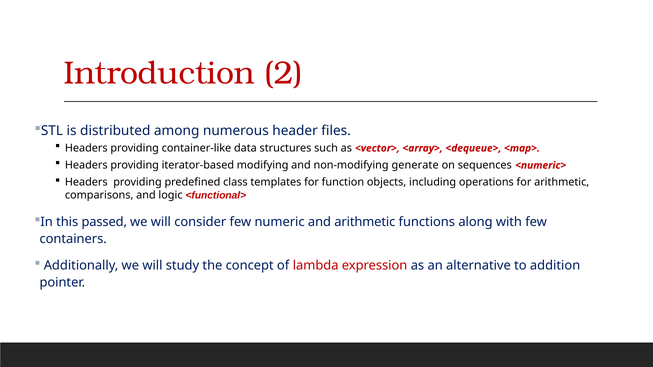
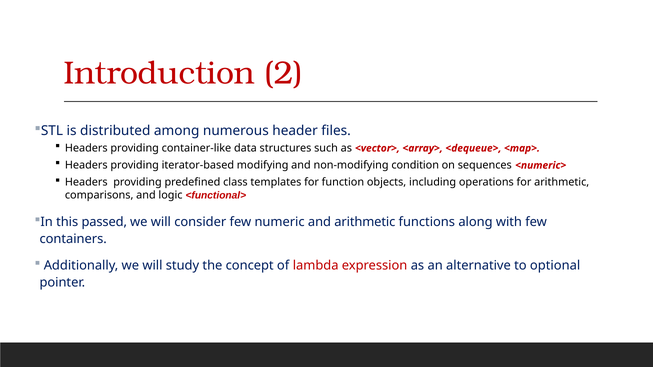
generate: generate -> condition
addition: addition -> optional
